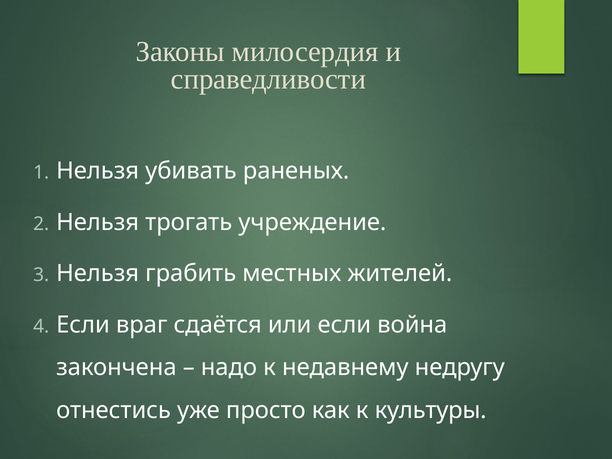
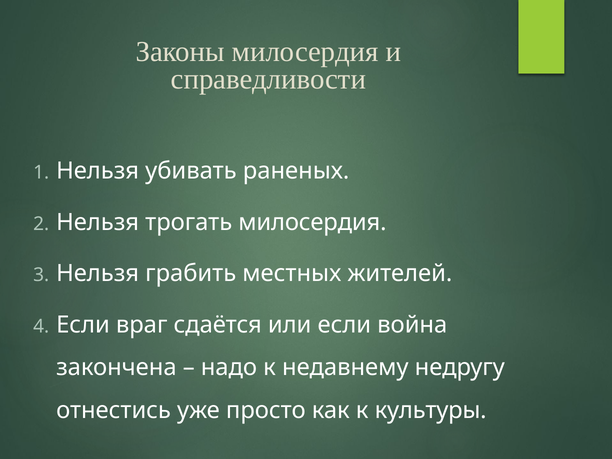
трогать учреждение: учреждение -> милосердия
